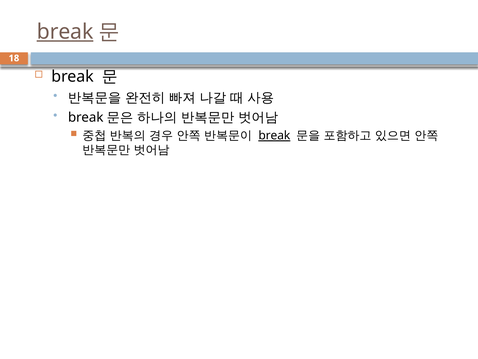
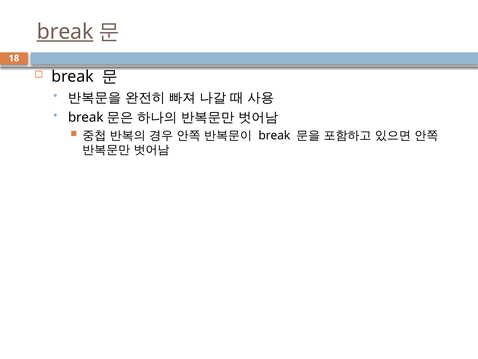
break at (274, 135) underline: present -> none
